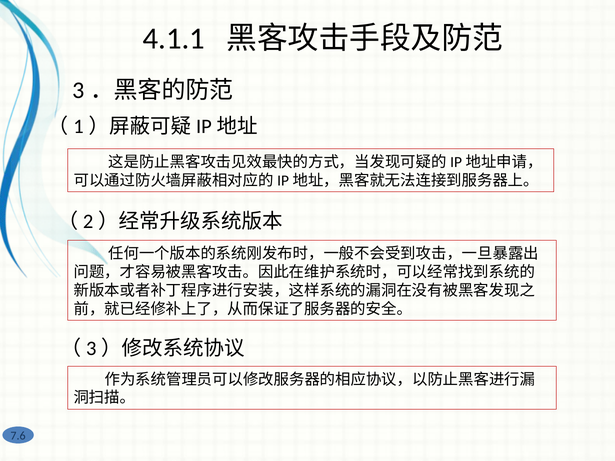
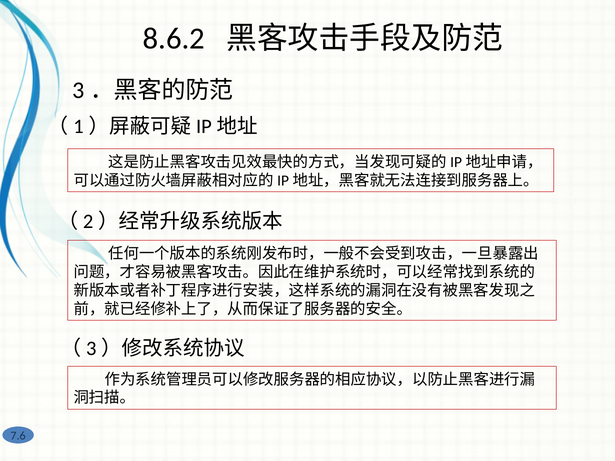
4.1.1: 4.1.1 -> 8.6.2
